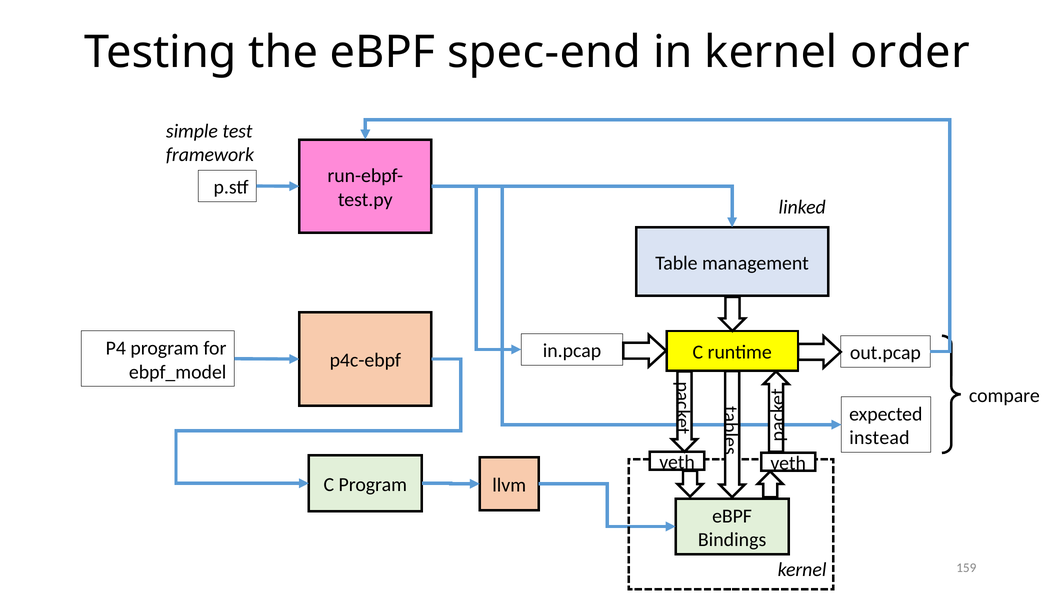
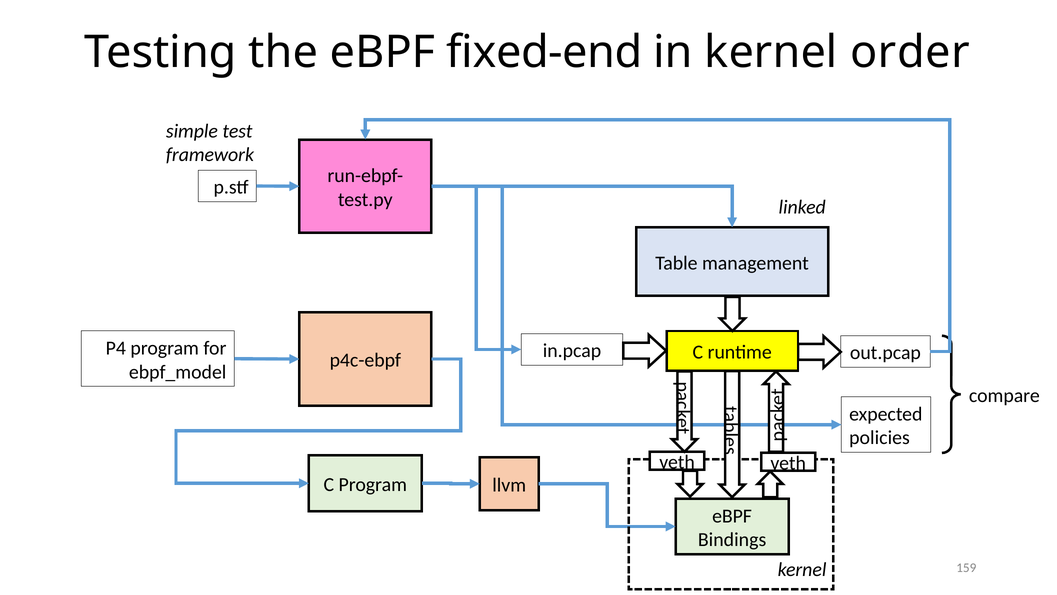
spec-end: spec-end -> fixed-end
instead: instead -> policies
